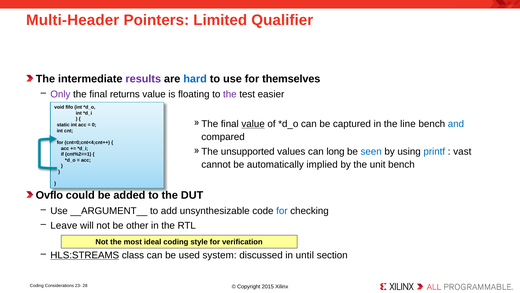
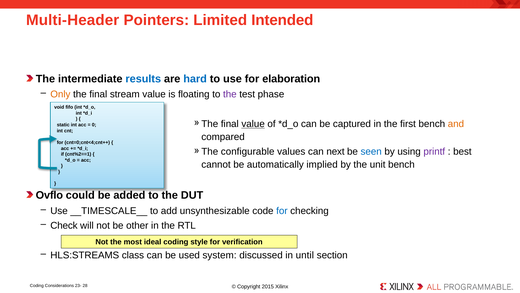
Qualifier: Qualifier -> Intended
results colour: purple -> blue
themselves: themselves -> elaboration
Only colour: purple -> orange
returns: returns -> stream
easier: easier -> phase
line: line -> first
and colour: blue -> orange
unsupported: unsupported -> configurable
long: long -> next
printf colour: blue -> purple
vast: vast -> best
__ARGUMENT__: __ARGUMENT__ -> __TIMESCALE__
Leave: Leave -> Check
HLS:STREAMS underline: present -> none
